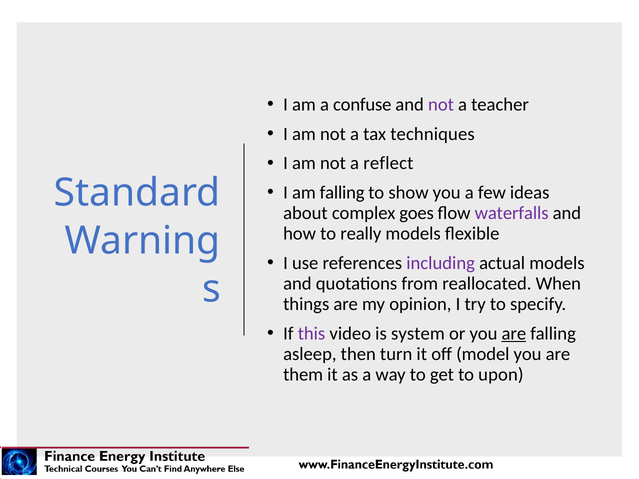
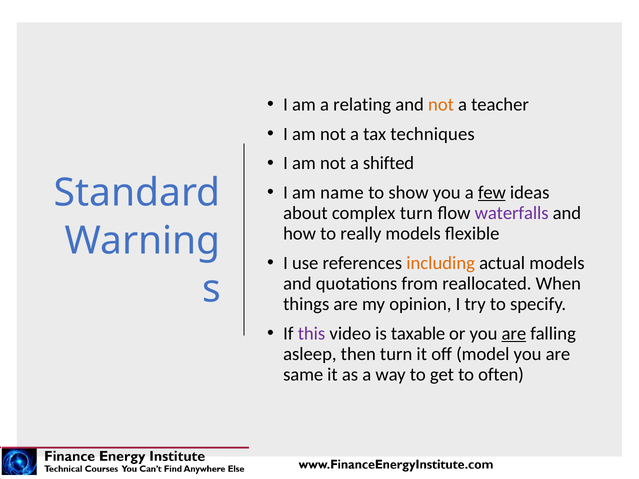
confuse: confuse -> relating
not at (441, 105) colour: purple -> orange
reflect: reflect -> shifted
am falling: falling -> name
few underline: none -> present
complex goes: goes -> turn
including colour: purple -> orange
system: system -> taxable
them: them -> same
upon: upon -> often
